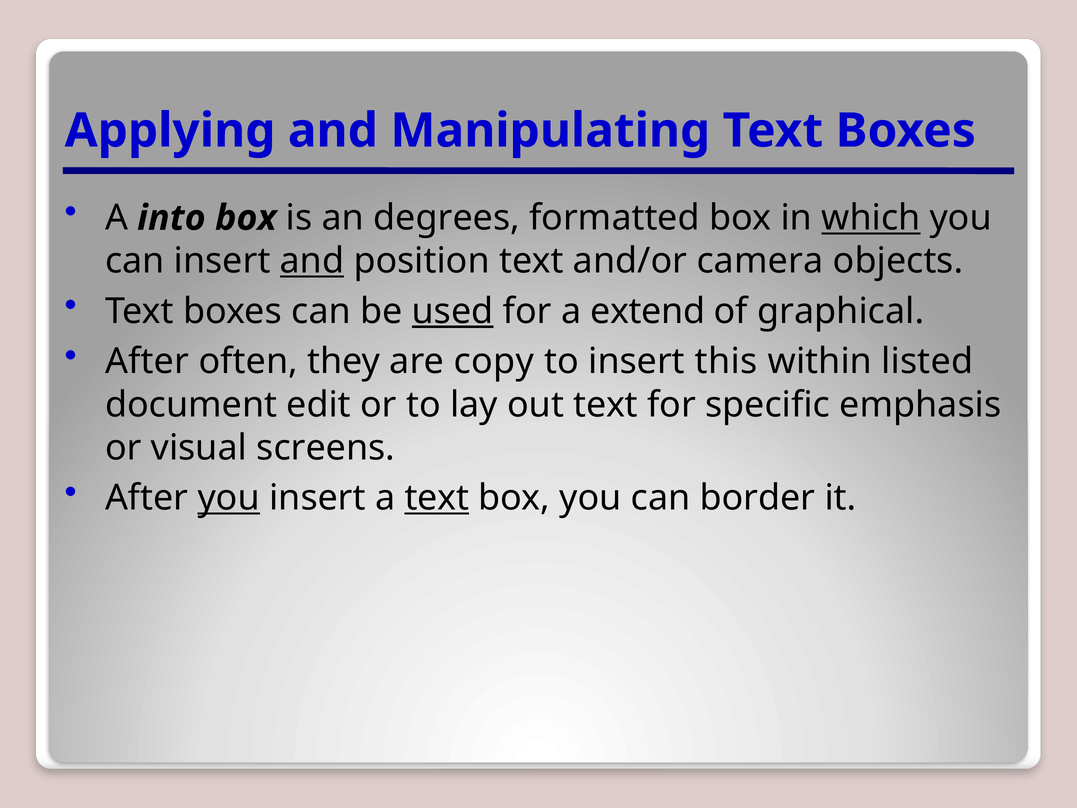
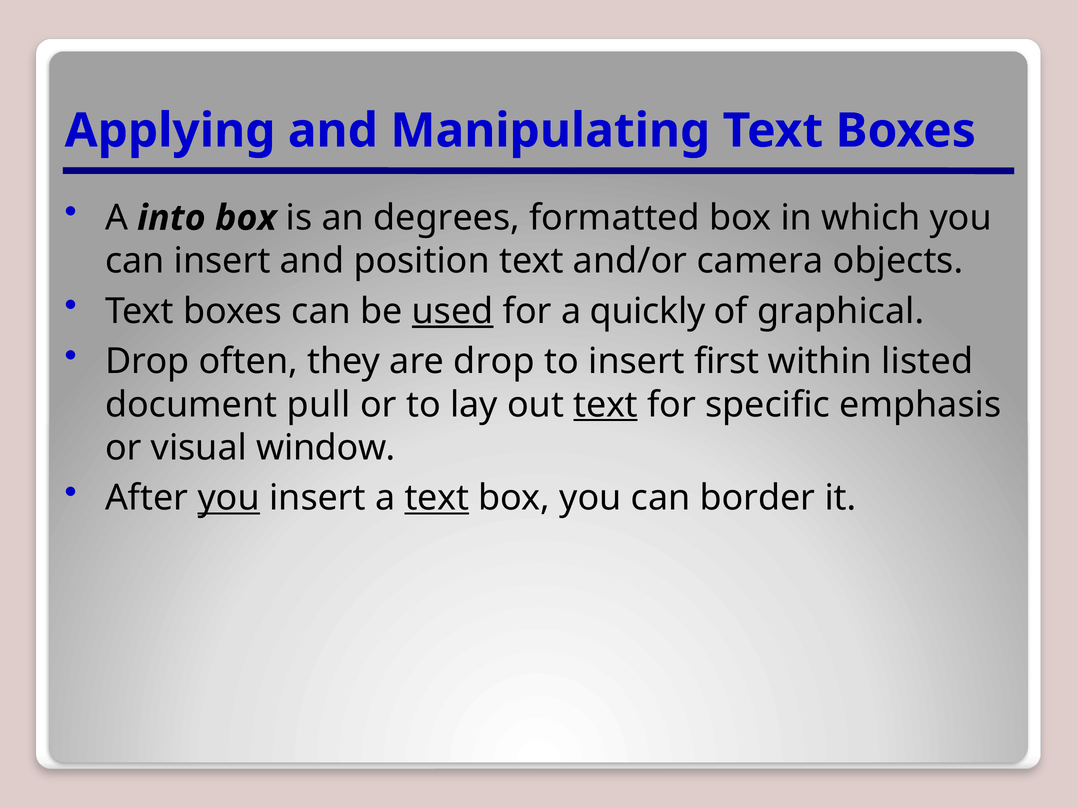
which underline: present -> none
and at (312, 261) underline: present -> none
extend: extend -> quickly
After at (147, 361): After -> Drop
are copy: copy -> drop
this: this -> first
edit: edit -> pull
text at (606, 405) underline: none -> present
screens: screens -> window
